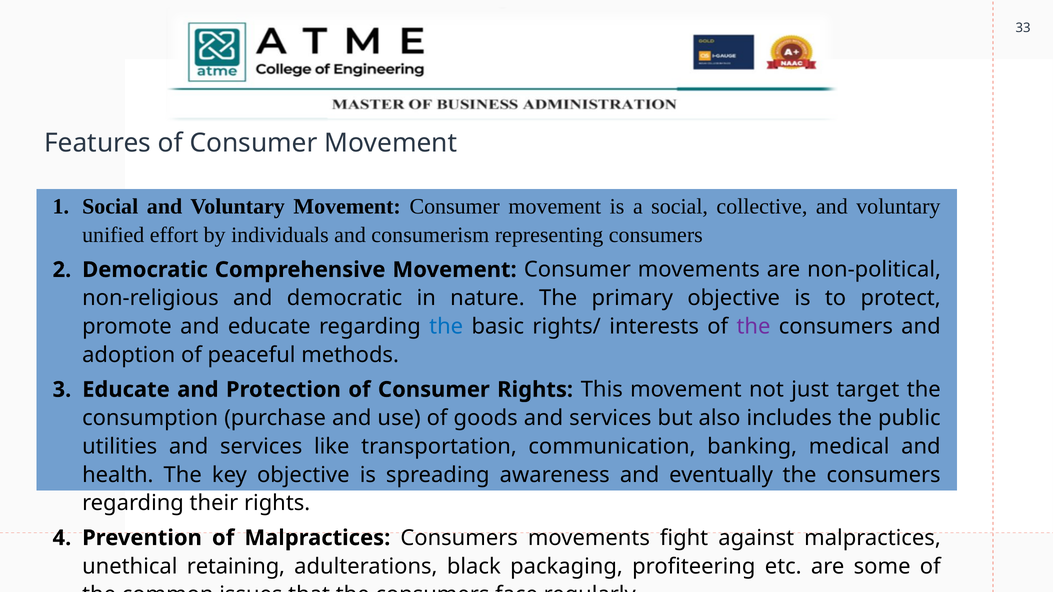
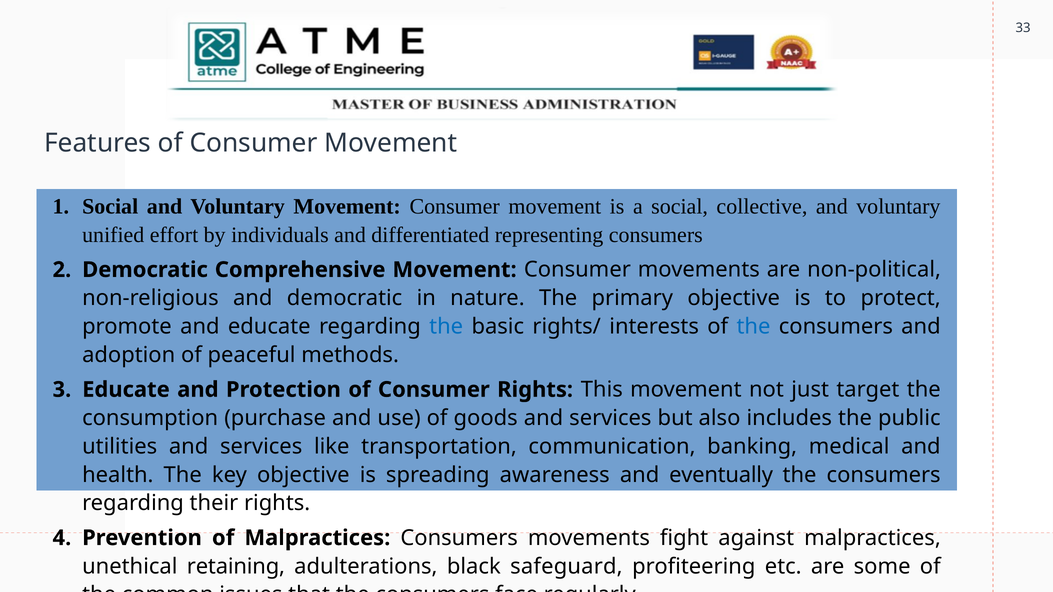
consumerism: consumerism -> differentiated
the at (753, 327) colour: purple -> blue
packaging: packaging -> safeguard
